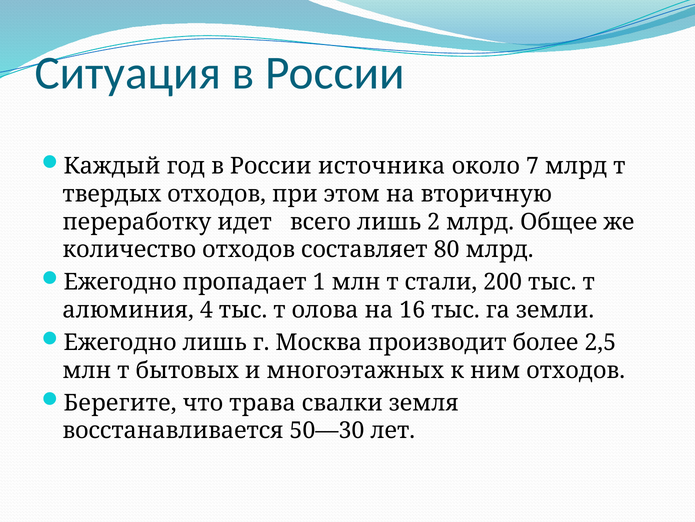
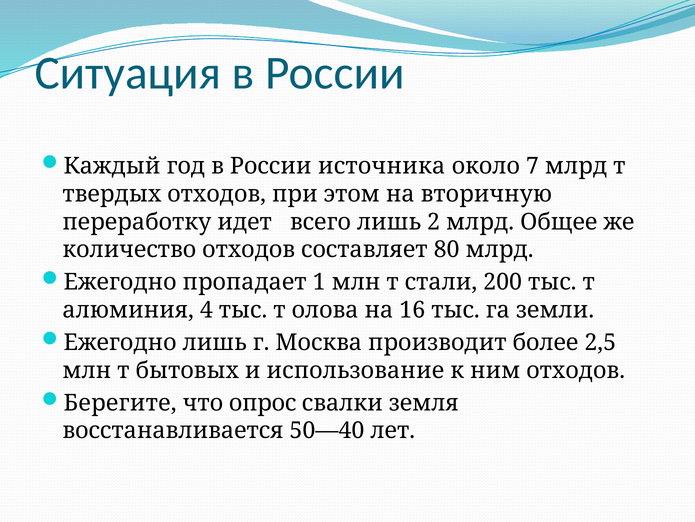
многоэтажных: многоэтажных -> использование
трава: трава -> опрос
50—30: 50—30 -> 50—40
